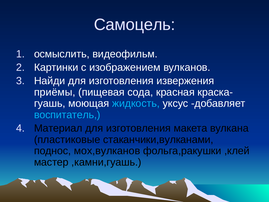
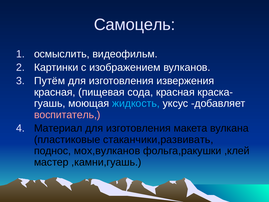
Найди: Найди -> Путём
приёмы at (55, 92): приёмы -> красная
воспитатель colour: light blue -> pink
стаканчики,вулканами: стаканчики,вулканами -> стаканчики,развивать
